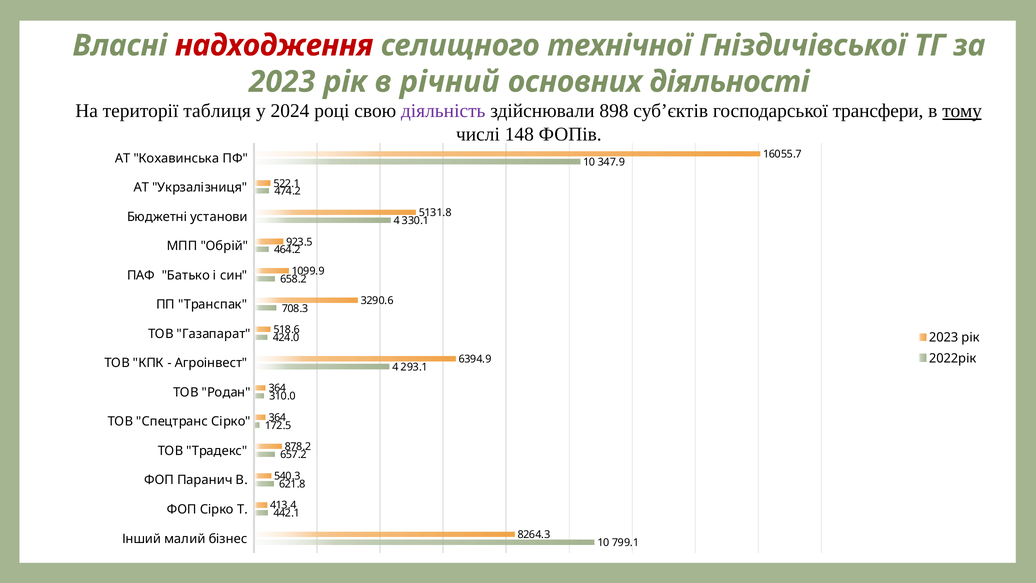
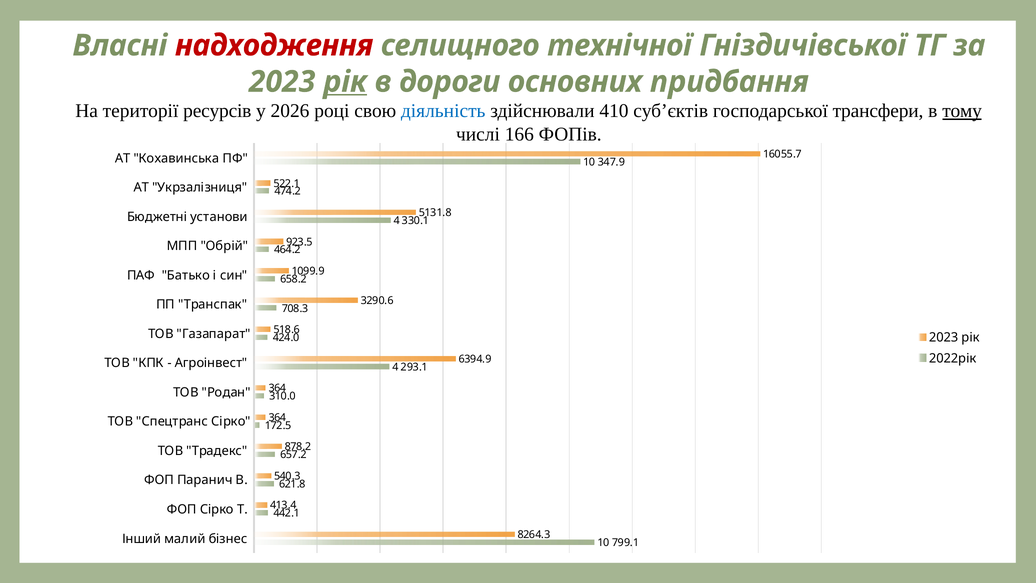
рік at (345, 82) underline: none -> present
річний: річний -> дороги
діяльності: діяльності -> придбання
таблиця: таблиця -> ресурсів
2024: 2024 -> 2026
діяльність colour: purple -> blue
898: 898 -> 410
148: 148 -> 166
